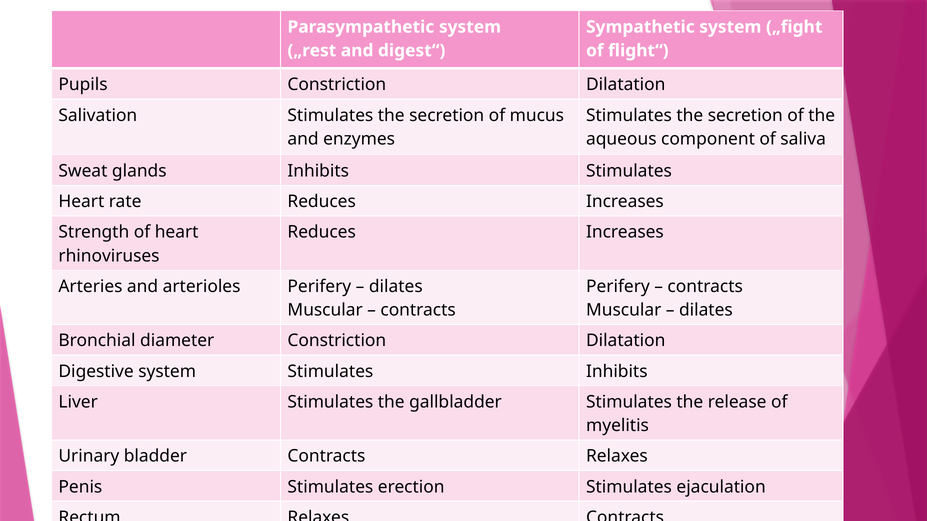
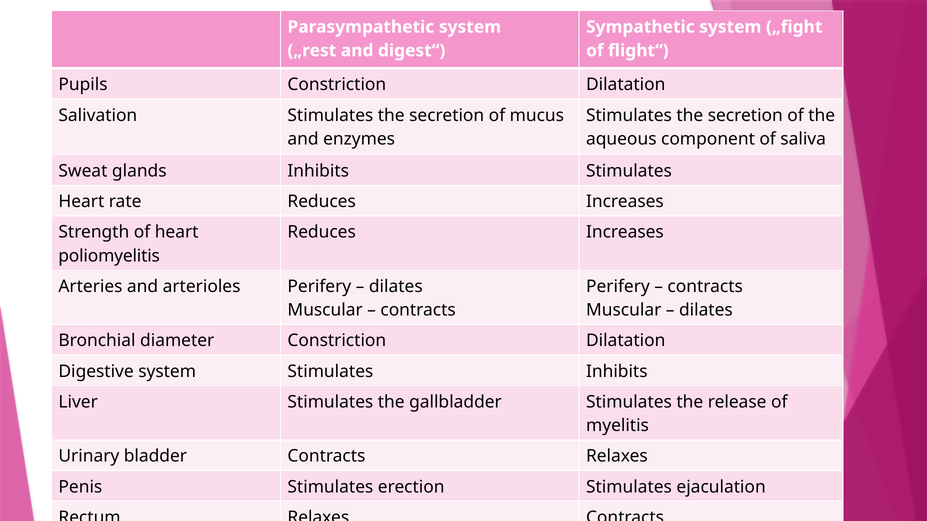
rhinoviruses: rhinoviruses -> poliomyelitis
